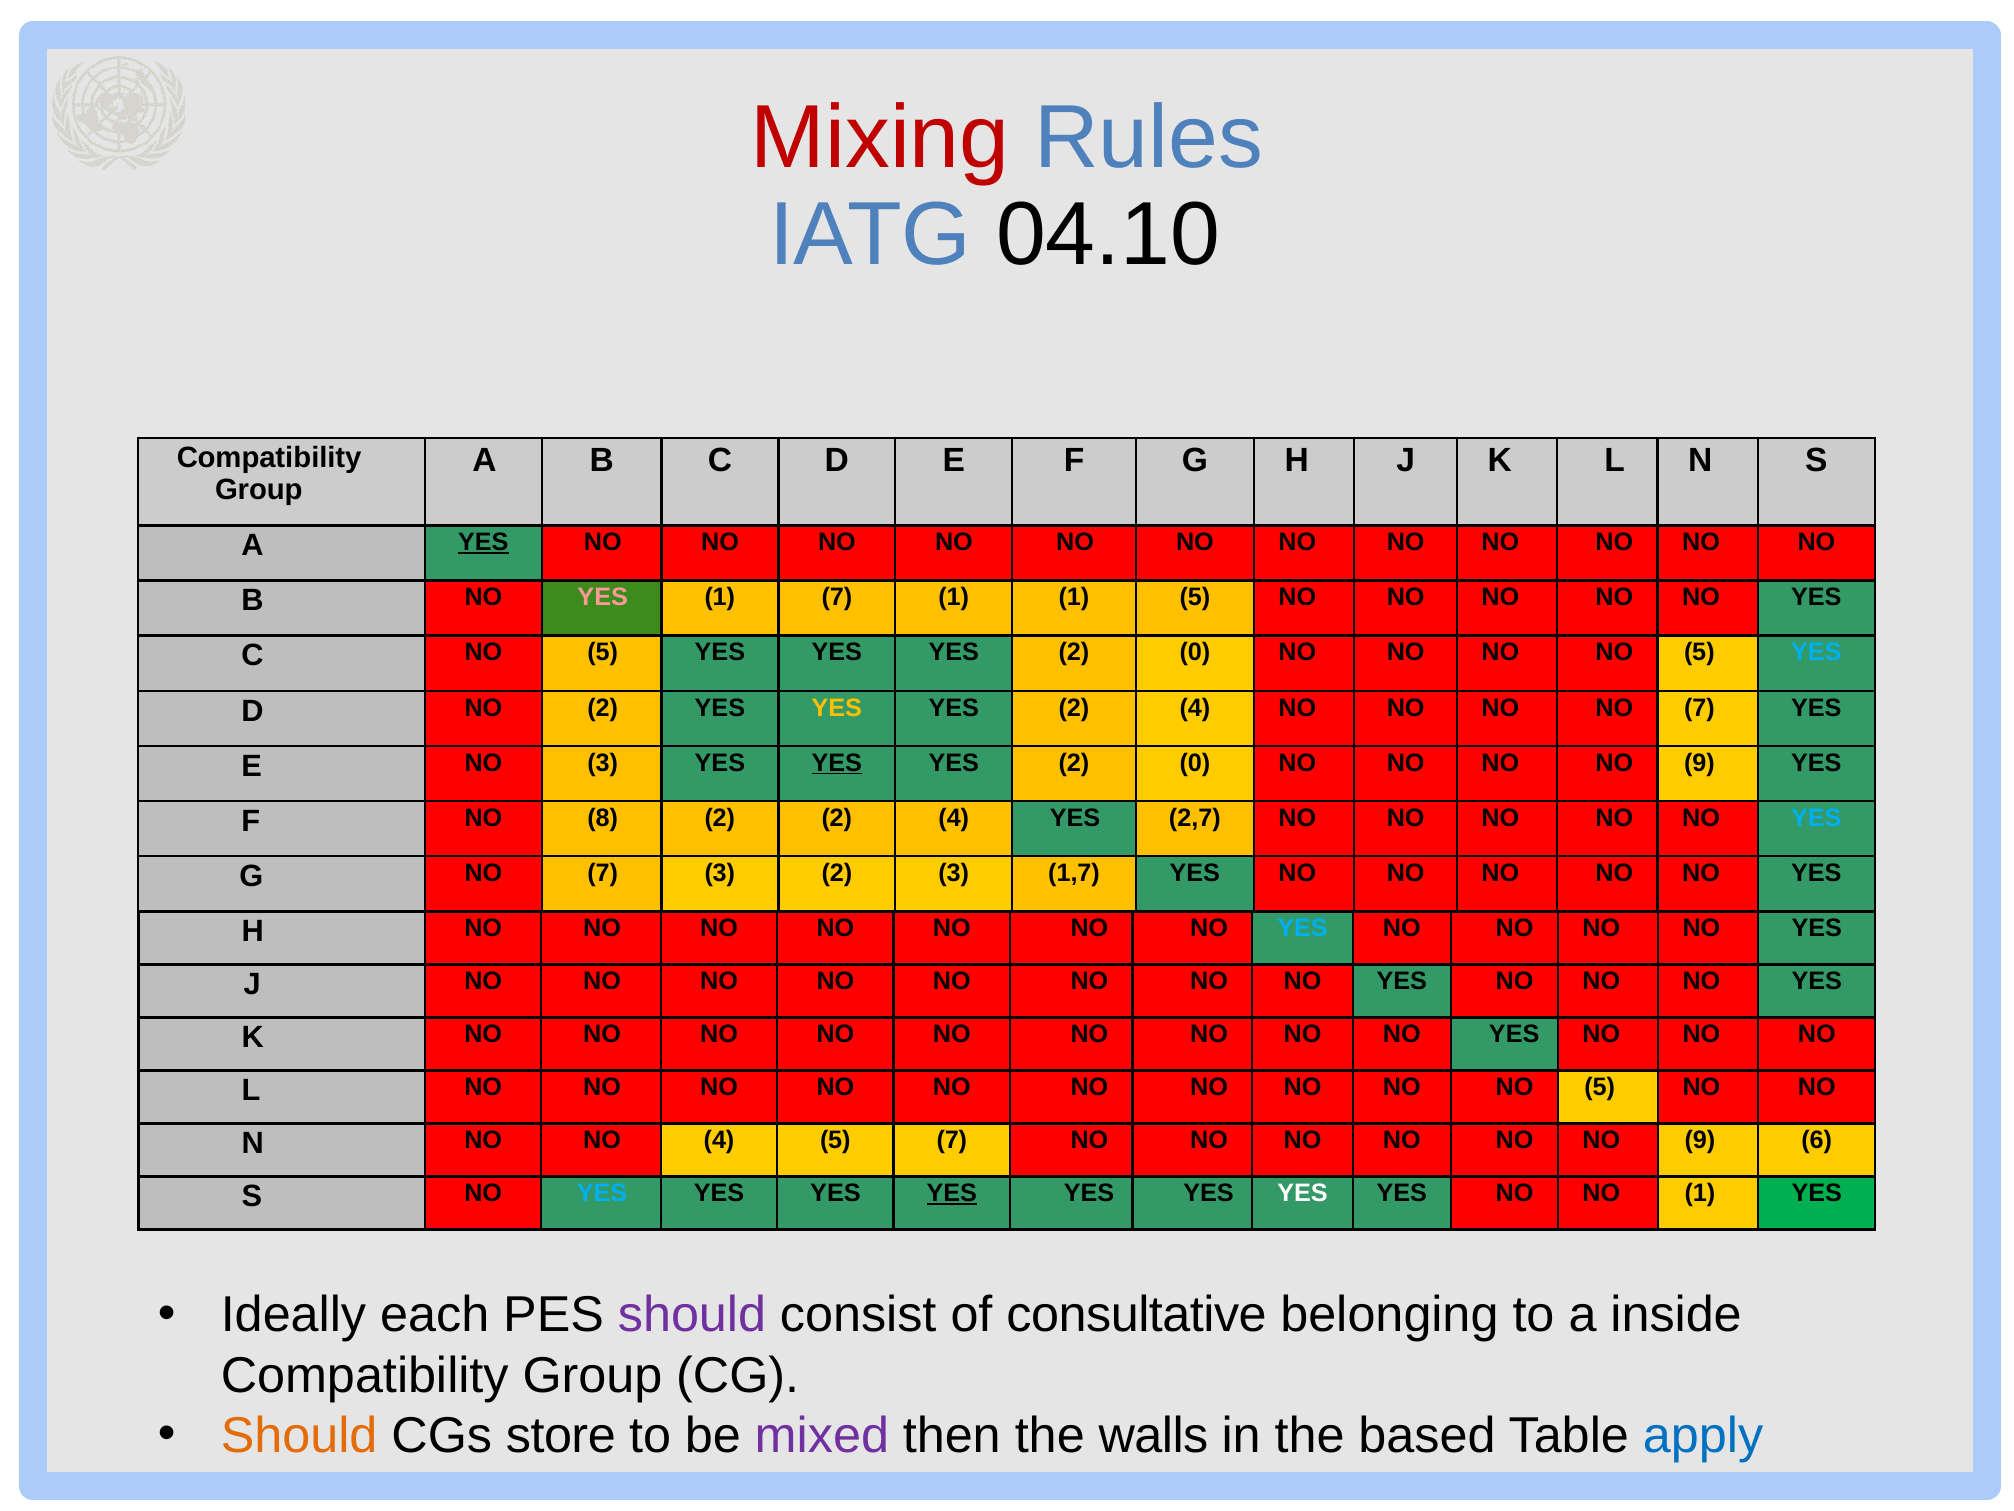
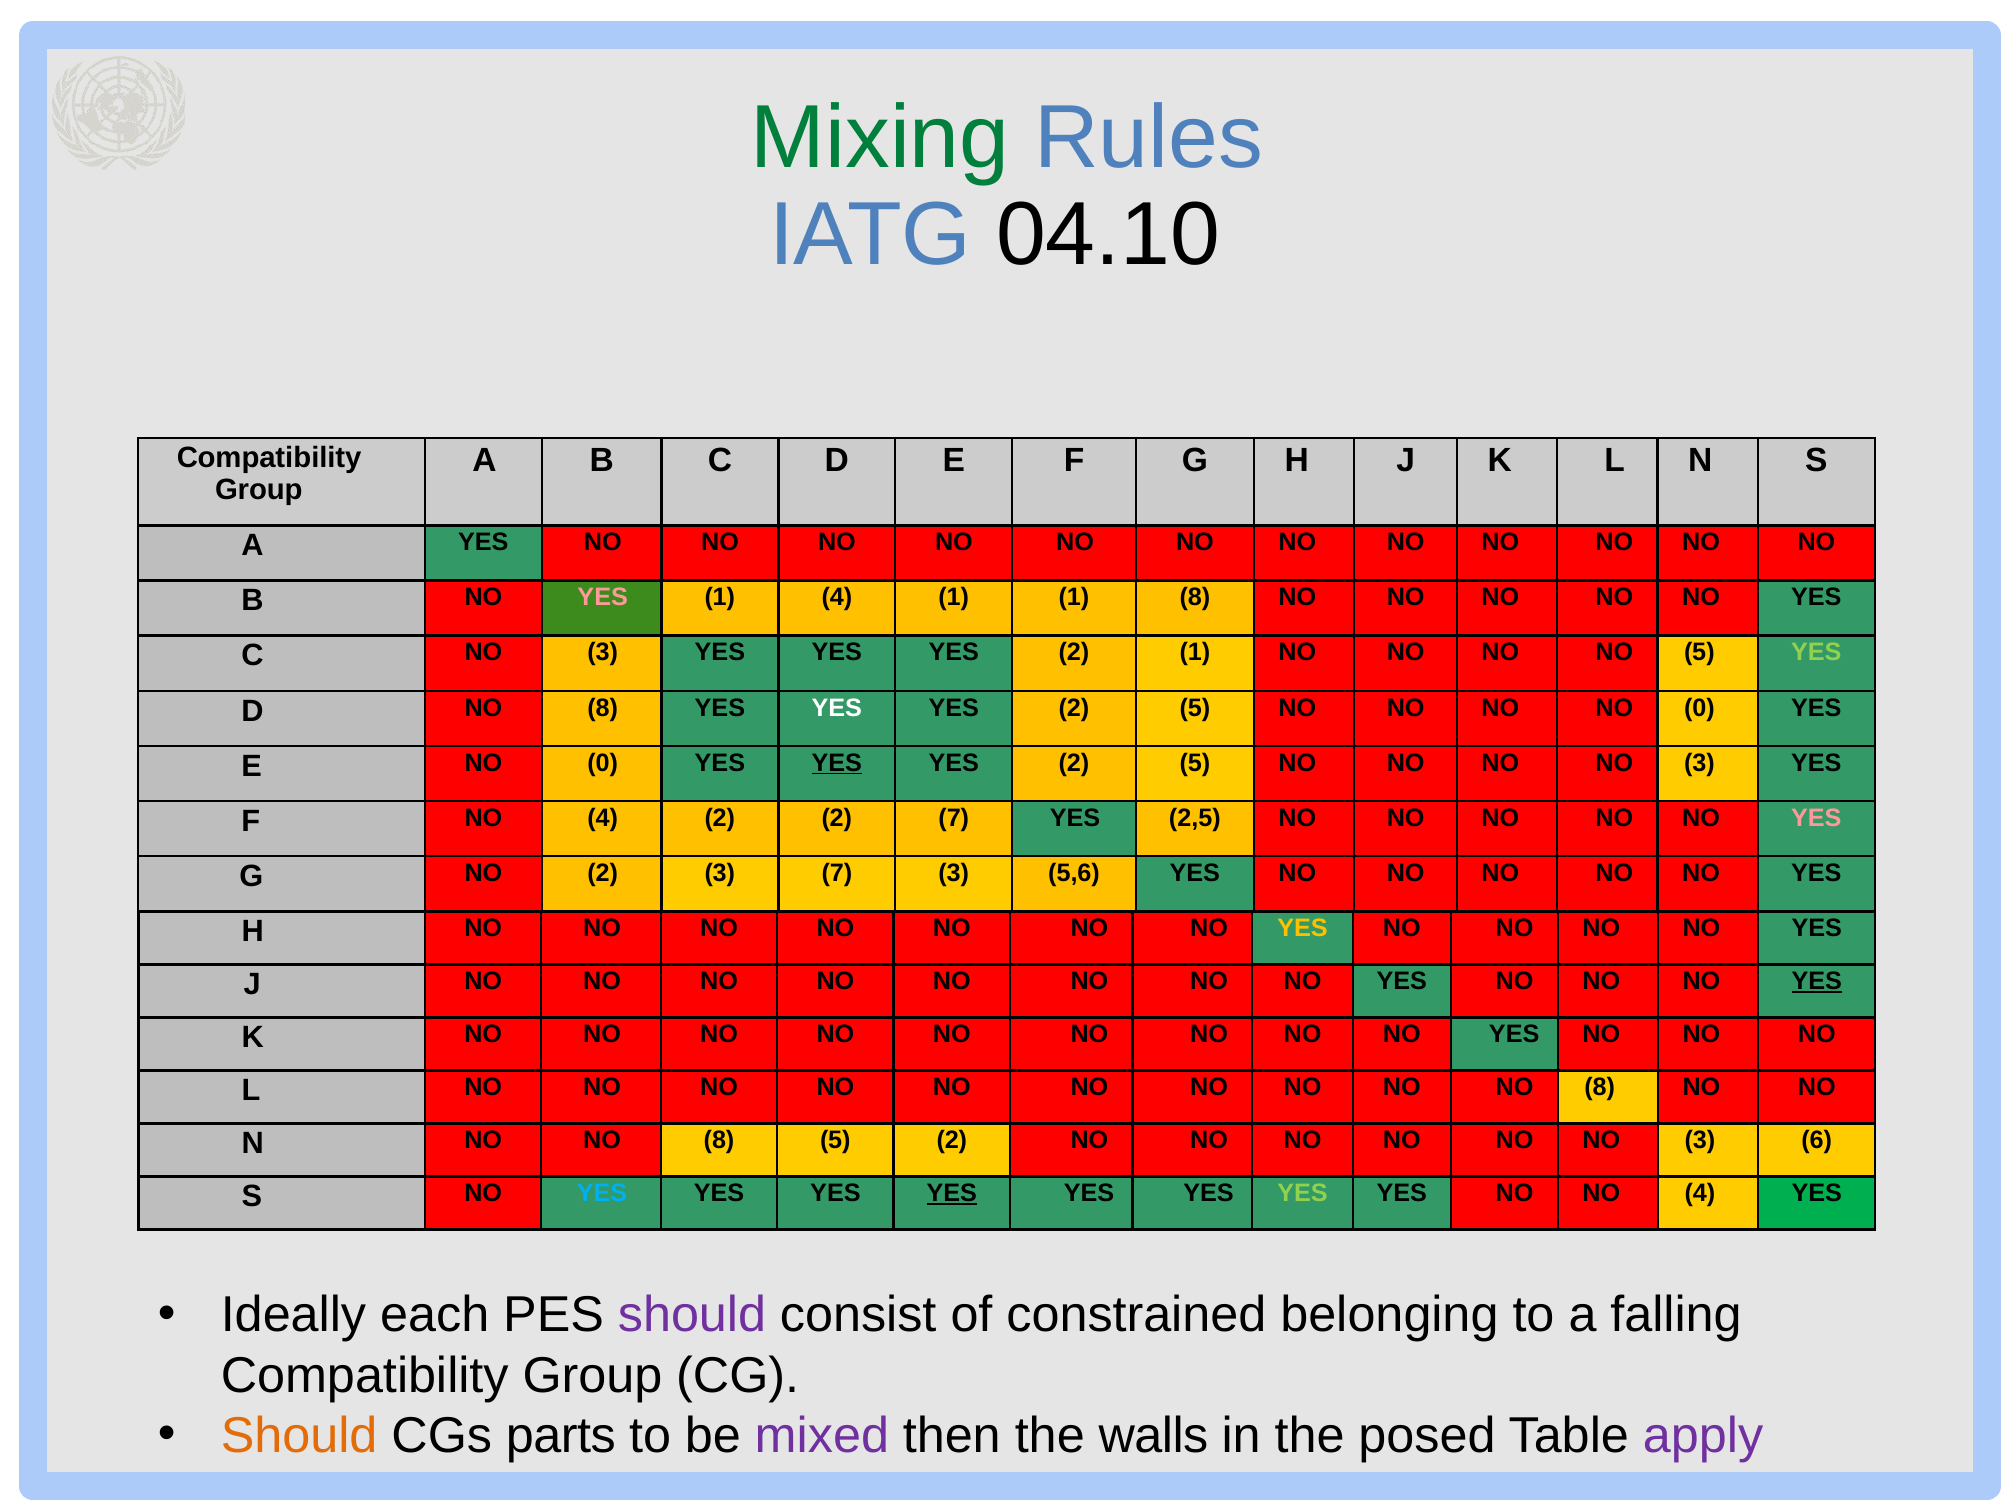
Mixing colour: red -> green
YES at (483, 542) underline: present -> none
1 7: 7 -> 4
1 5: 5 -> 8
C NO 5: 5 -> 3
0 at (1195, 652): 0 -> 1
YES at (1816, 652) colour: light blue -> light green
D NO 2: 2 -> 8
YES at (837, 708) colour: yellow -> white
4 at (1195, 708): 4 -> 5
NO NO 7: 7 -> 0
E NO 3: 3 -> 0
0 at (1195, 763): 0 -> 5
9 at (1699, 763): 9 -> 3
F NO 8: 8 -> 4
2 2 4: 4 -> 7
2,7: 2,7 -> 2,5
YES at (1816, 818) colour: light blue -> pink
G NO 7: 7 -> 2
3 2: 2 -> 7
1,7: 1,7 -> 5,6
YES at (1303, 928) colour: light blue -> yellow
YES at (1817, 981) underline: none -> present
5 at (1600, 1087): 5 -> 8
N NO NO 4: 4 -> 8
5 7: 7 -> 2
9 at (1700, 1140): 9 -> 3
YES at (1303, 1193) colour: white -> light green
NO NO 1: 1 -> 4
consultative: consultative -> constrained
inside: inside -> falling
store: store -> parts
based: based -> posed
apply colour: blue -> purple
